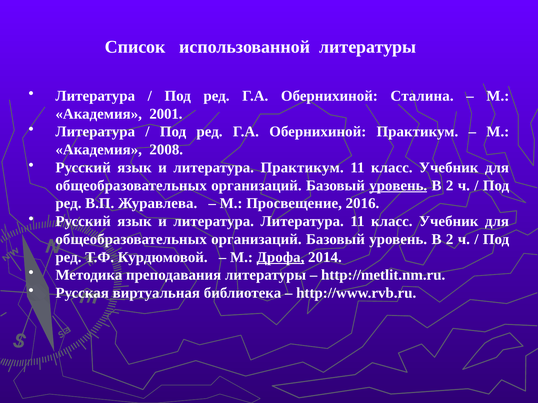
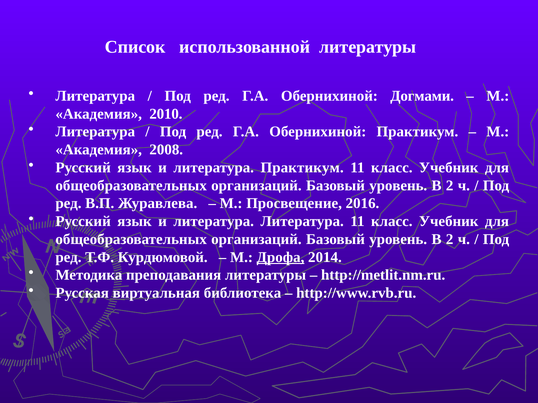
Сталина: Сталина -> Догмами
2001: 2001 -> 2010
уровень at (398, 186) underline: present -> none
